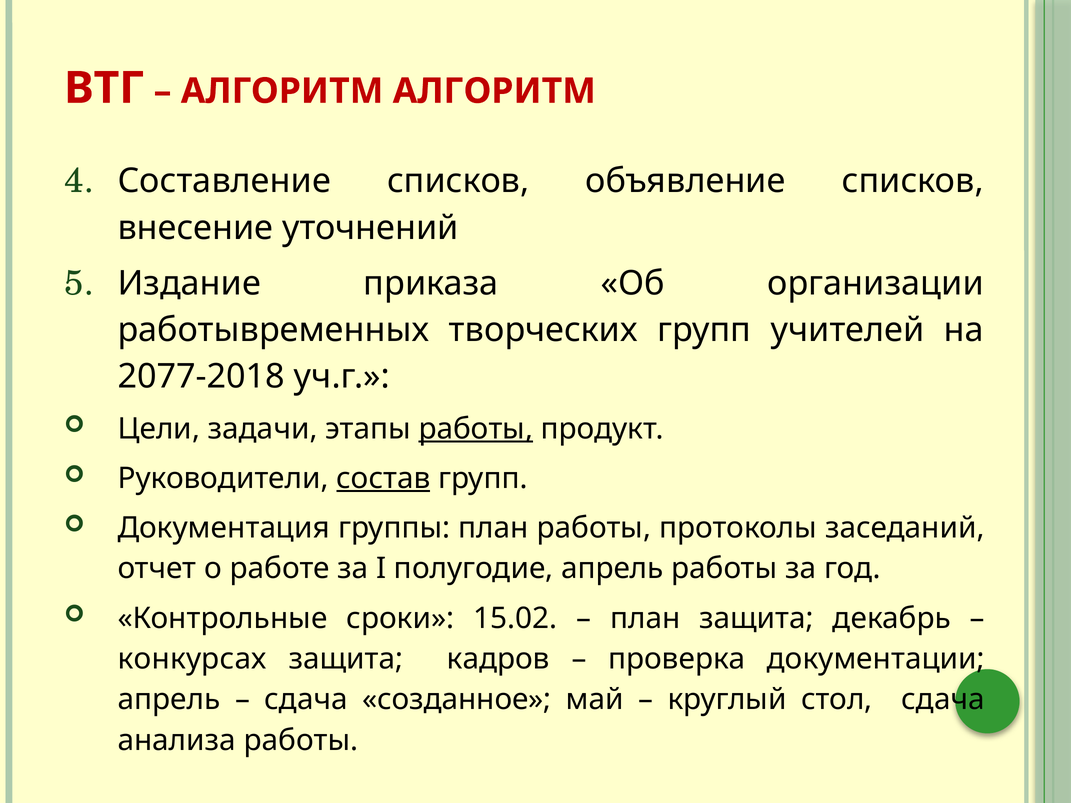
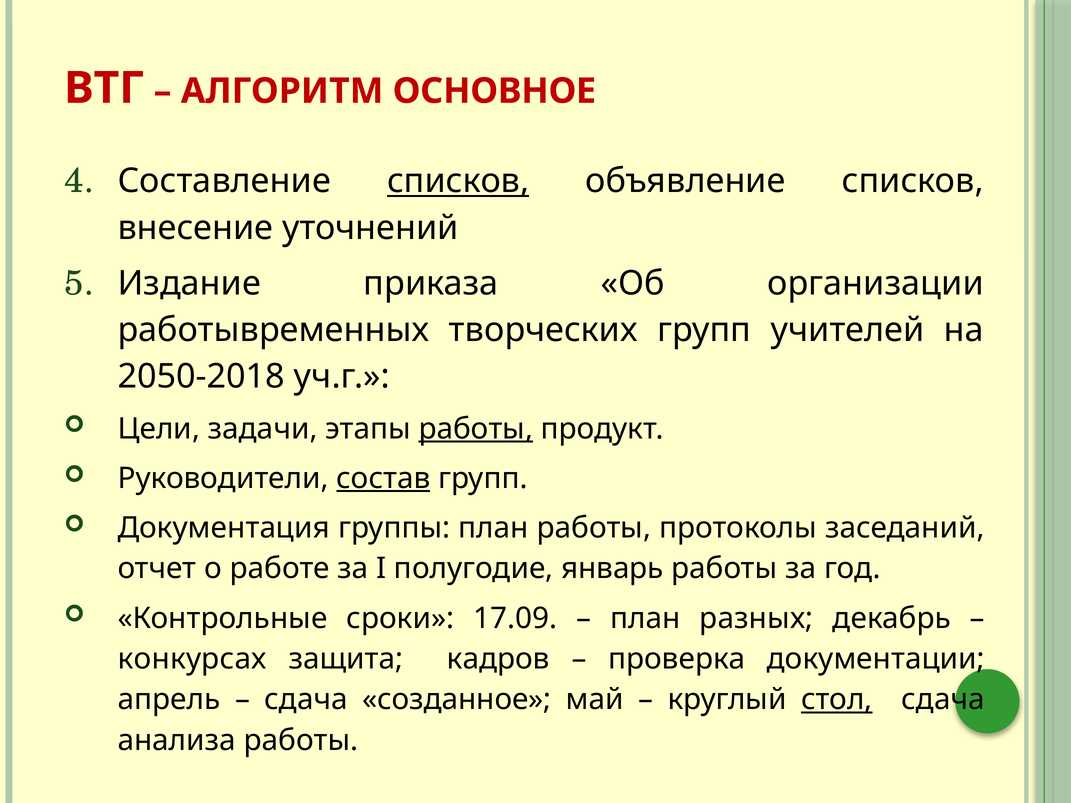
АЛГОРИТМ АЛГОРИТМ: АЛГОРИТМ -> ОСНОВНОЕ
списков at (458, 181) underline: none -> present
2077-2018: 2077-2018 -> 2050-2018
полугодие апрель: апрель -> январь
15.02: 15.02 -> 17.09
план защита: защита -> разных
стол underline: none -> present
